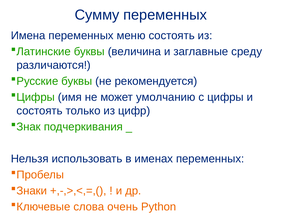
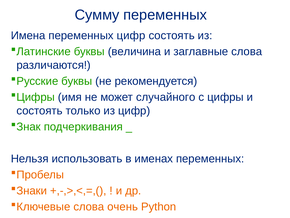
переменных меню: меню -> цифр
заглавные среду: среду -> слова
умолчанию: умолчанию -> случайного
